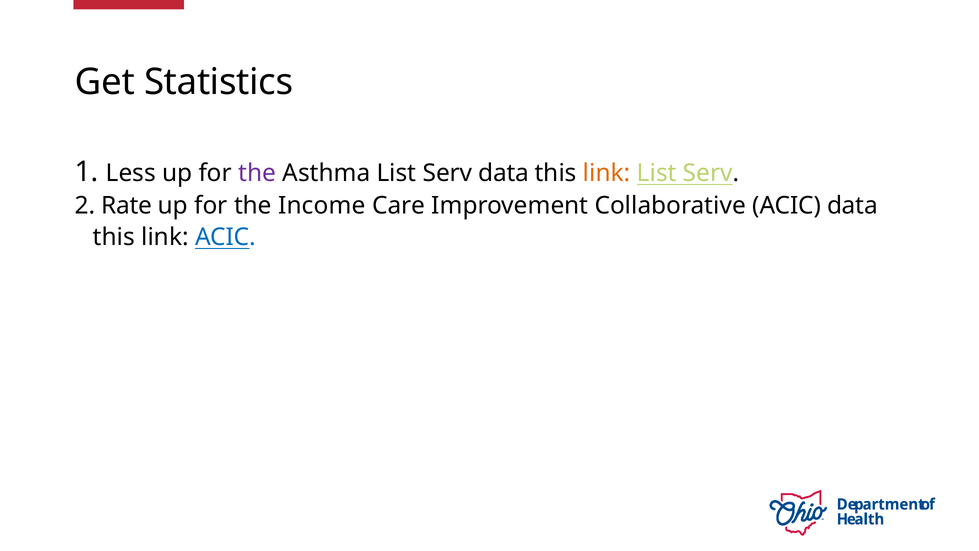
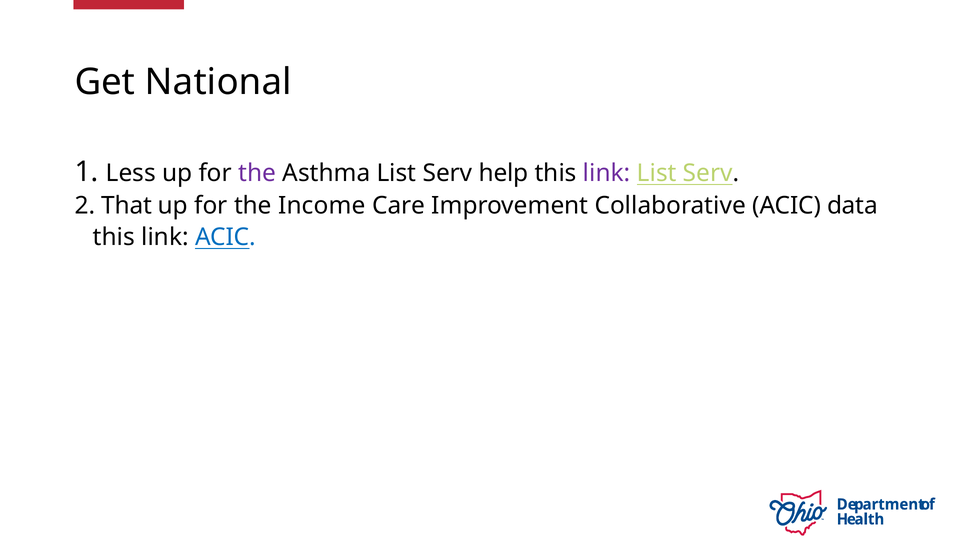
Statistics: Statistics -> National
Serv data: data -> help
link at (607, 173) colour: orange -> purple
Rate: Rate -> That
